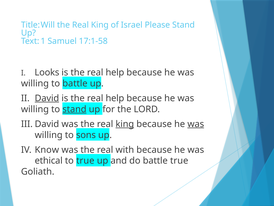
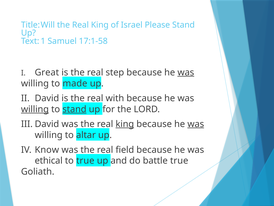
Looks: Looks -> Great
help at (115, 72): help -> step
was at (186, 72) underline: none -> present
to battle: battle -> made
David underline: present -> none
help at (115, 98): help -> with
willing at (35, 109) underline: none -> present
sons: sons -> altar
with: with -> field
